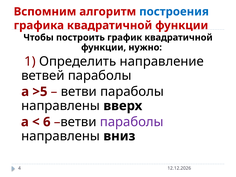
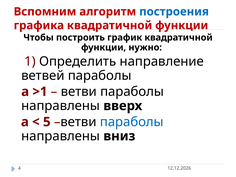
>5: >5 -> >1
6: 6 -> 5
параболы at (132, 122) colour: purple -> blue
